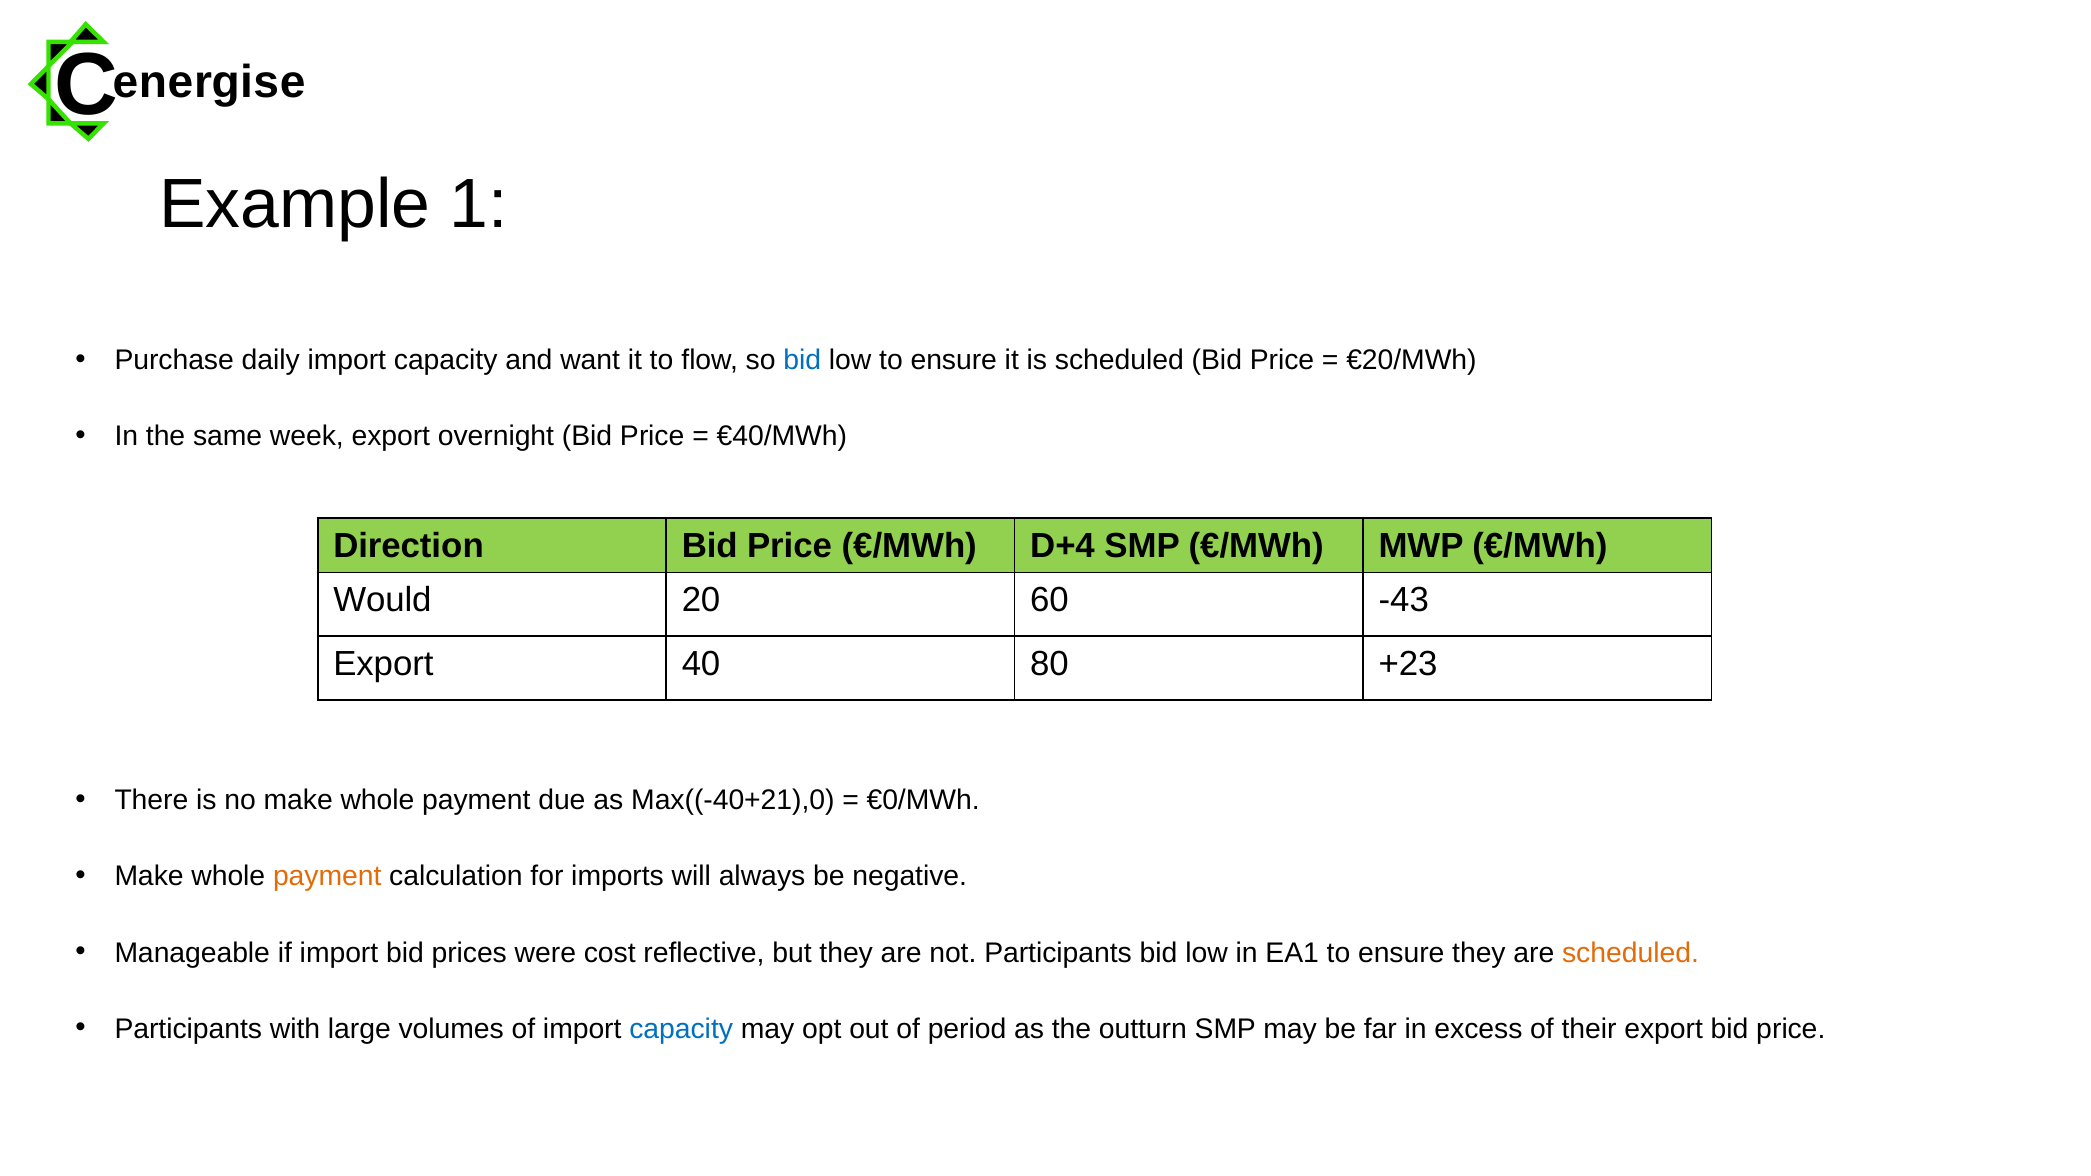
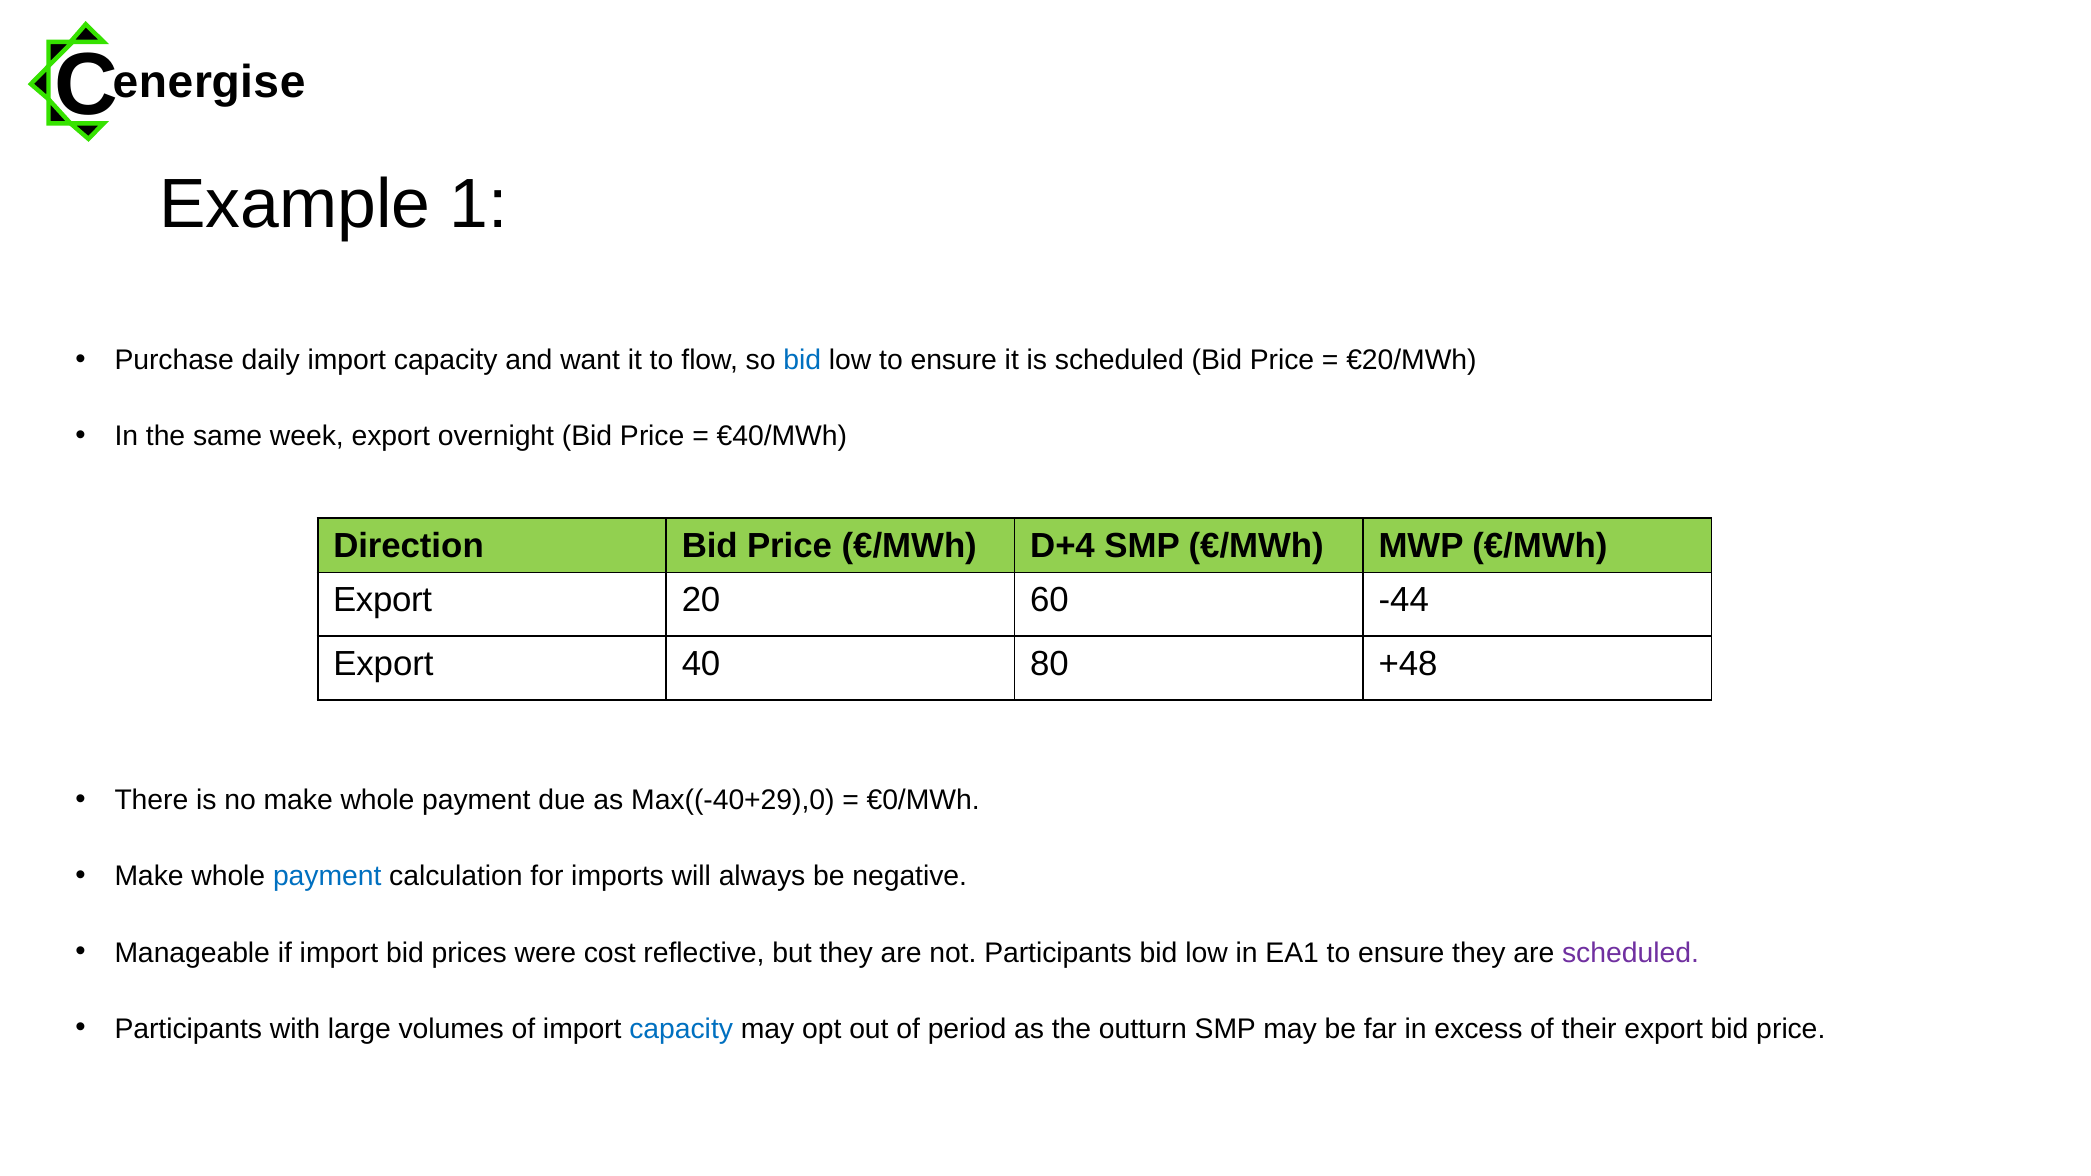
Would at (382, 600): Would -> Export
-43: -43 -> -44
+23: +23 -> +48
Max((-40+21),0: Max((-40+21),0 -> Max((-40+29),0
payment at (327, 877) colour: orange -> blue
scheduled at (1631, 953) colour: orange -> purple
